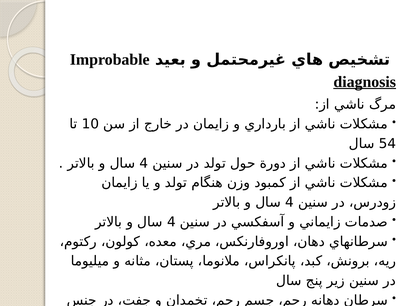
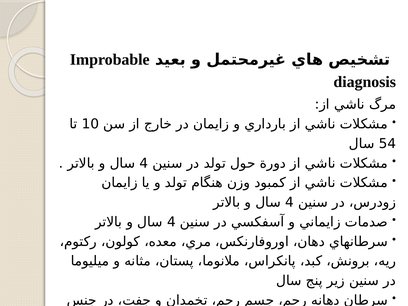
diagnosis underline: present -> none
